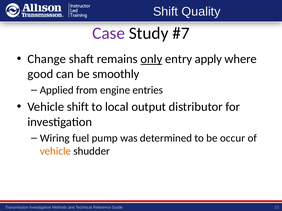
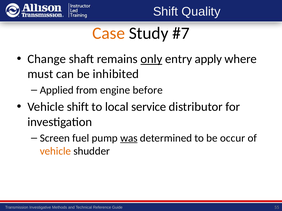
Case colour: purple -> orange
good: good -> must
smoothly: smoothly -> inhibited
entries: entries -> before
output: output -> service
Wiring: Wiring -> Screen
was underline: none -> present
